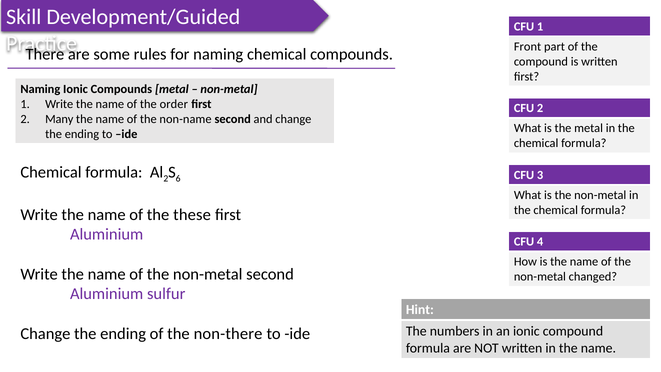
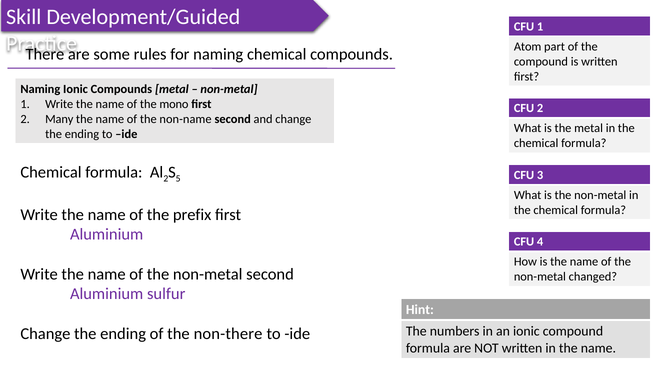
Front: Front -> Atom
order: order -> mono
6: 6 -> 5
these: these -> prefix
